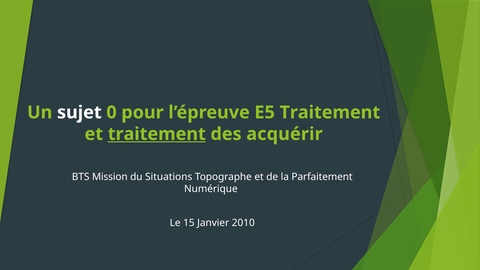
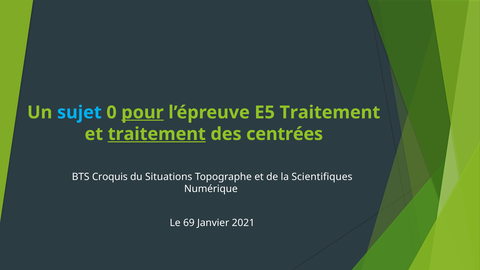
sujet colour: white -> light blue
pour underline: none -> present
acquérir: acquérir -> centrées
Mission: Mission -> Croquis
Parfaitement: Parfaitement -> Scientifiques
15: 15 -> 69
2010: 2010 -> 2021
